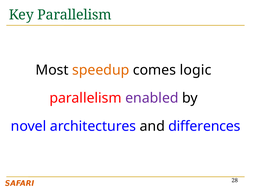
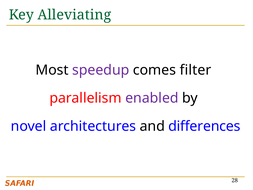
Key Parallelism: Parallelism -> Alleviating
speedup colour: orange -> purple
logic: logic -> filter
